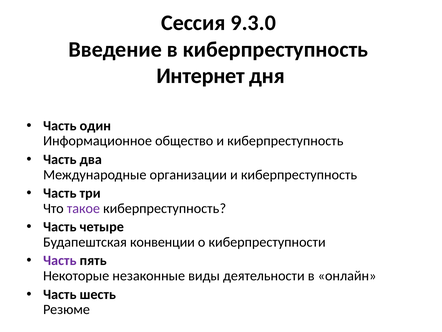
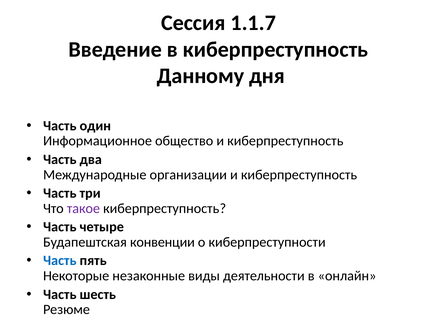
9.3.0: 9.3.0 -> 1.1.7
Интернет: Интернет -> Данному
Часть at (60, 260) colour: purple -> blue
